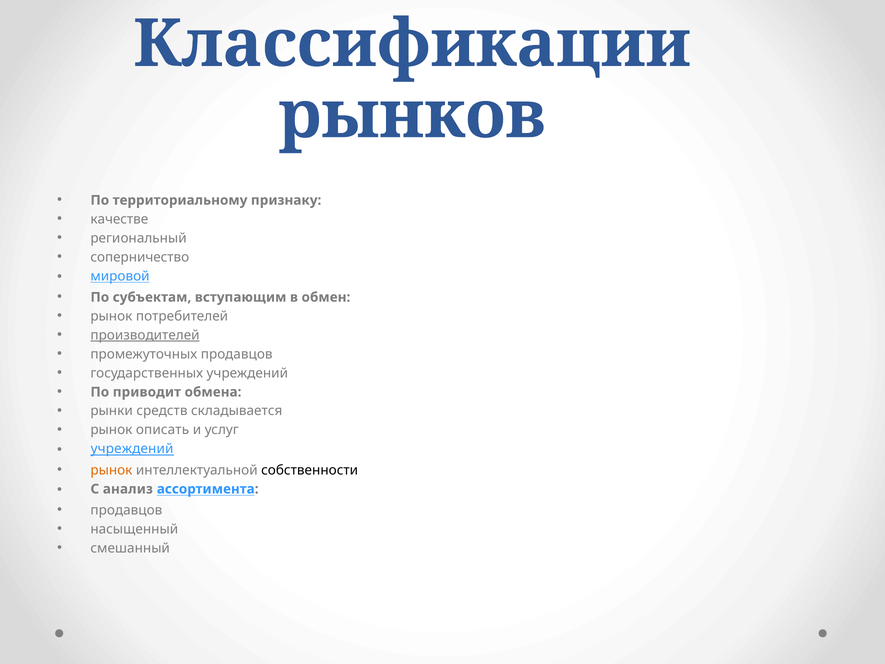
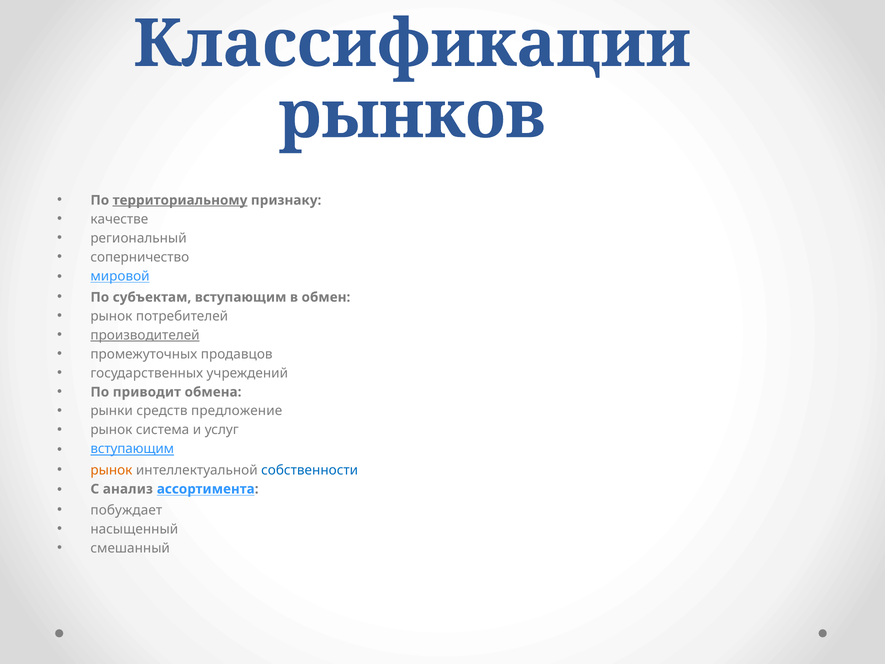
территориальному underline: none -> present
складывается: складывается -> предложение
описать: описать -> система
учреждений at (132, 449): учреждений -> вступающим
собственности colour: black -> blue
продавцов at (126, 510): продавцов -> побуждает
